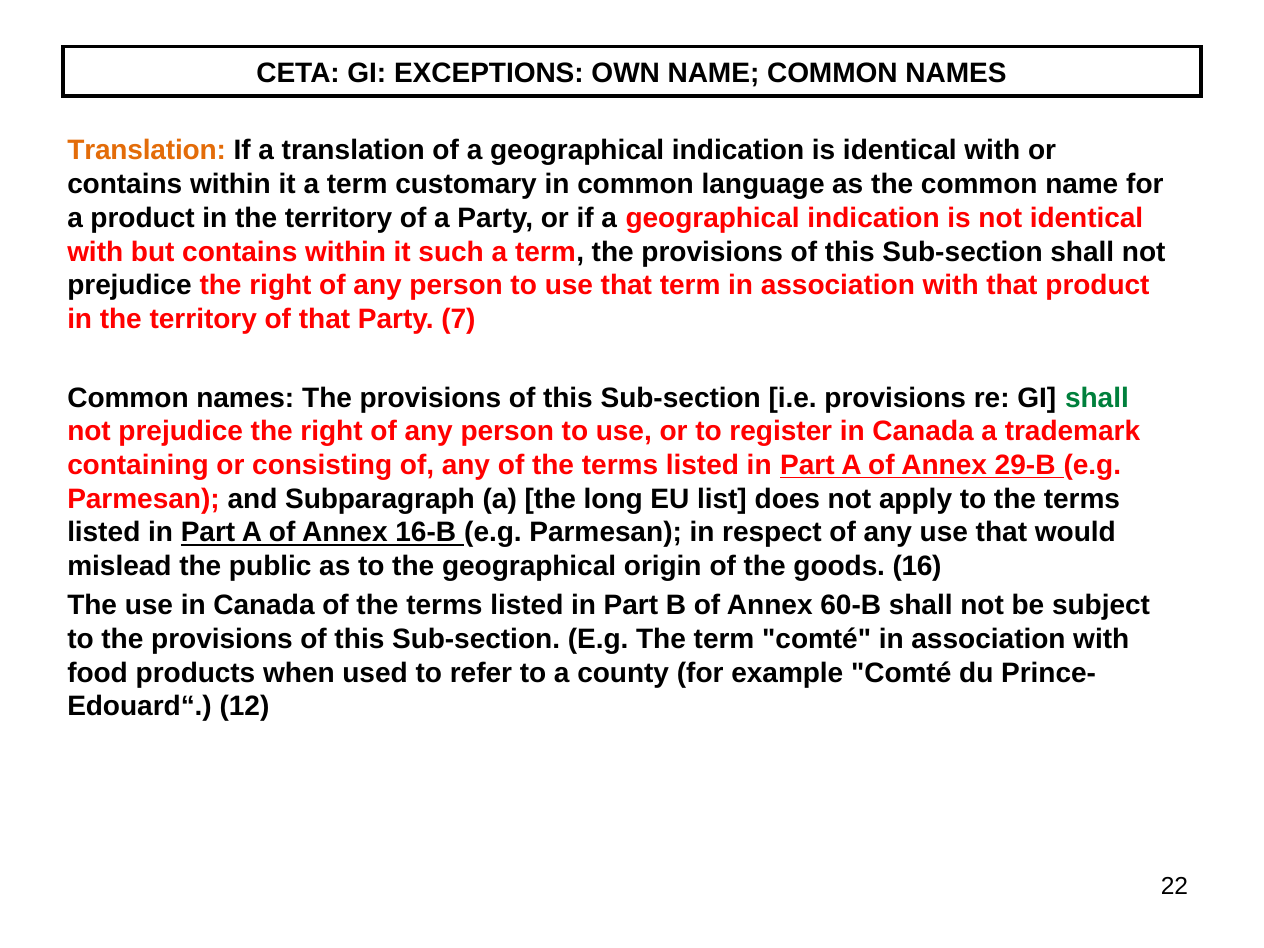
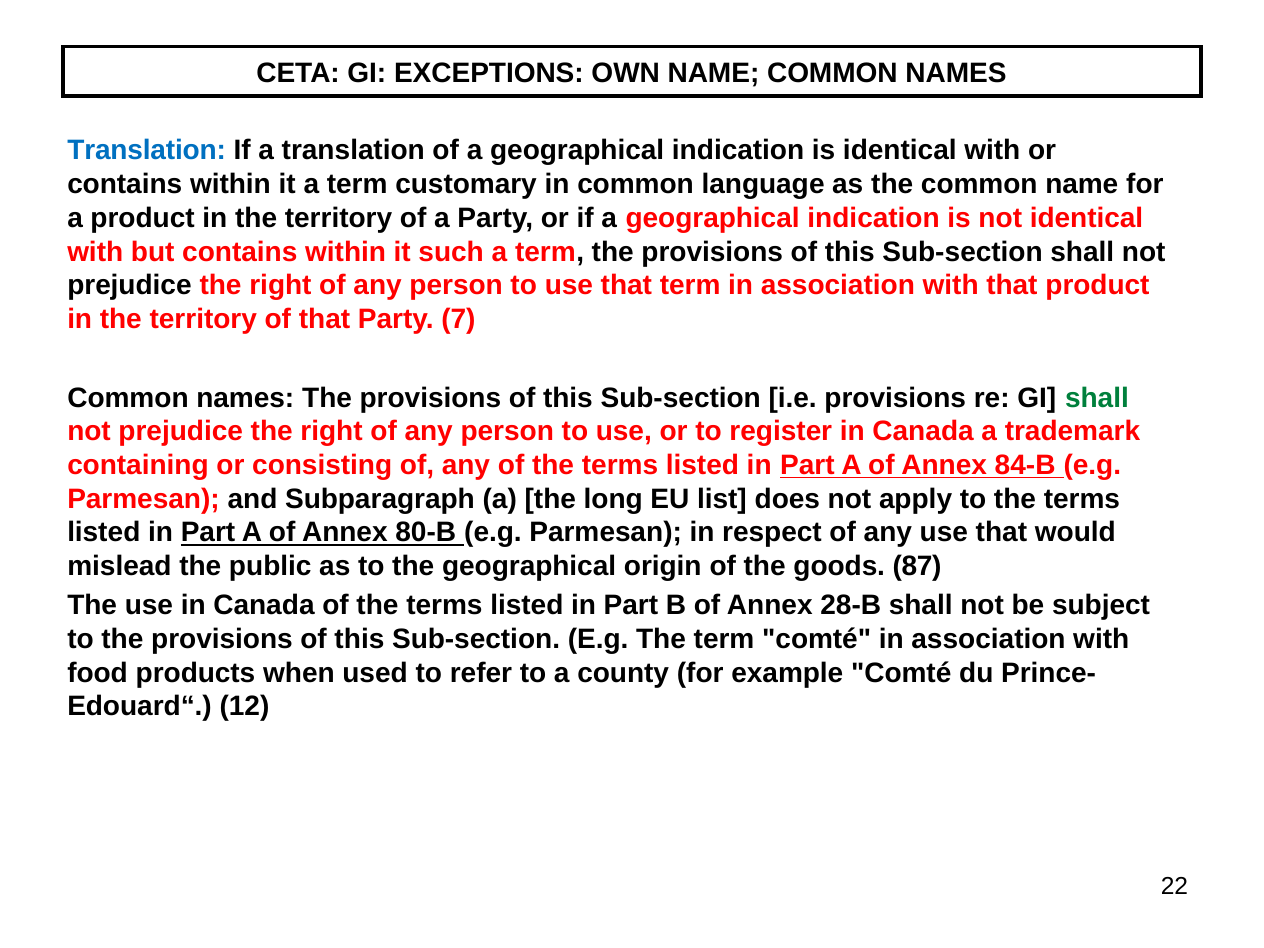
Translation at (147, 151) colour: orange -> blue
29-B: 29-B -> 84-B
16-B: 16-B -> 80-B
16: 16 -> 87
60-B: 60-B -> 28-B
